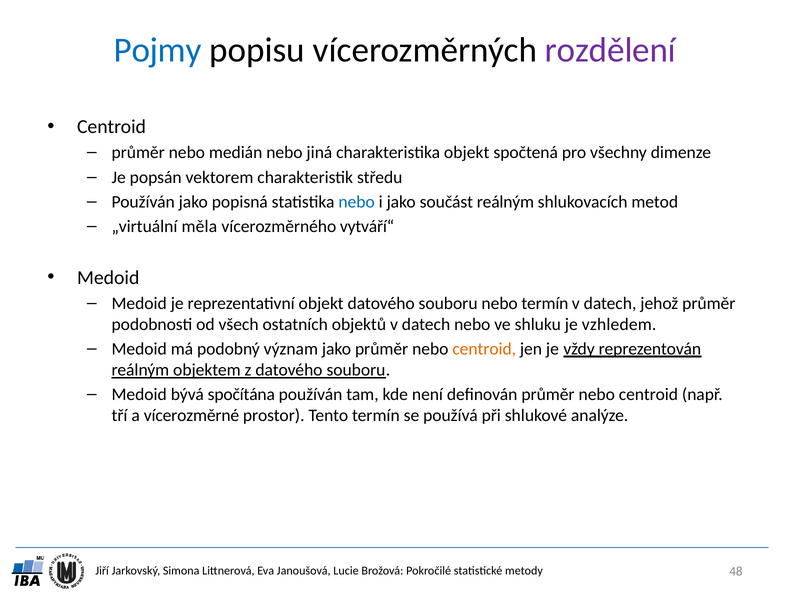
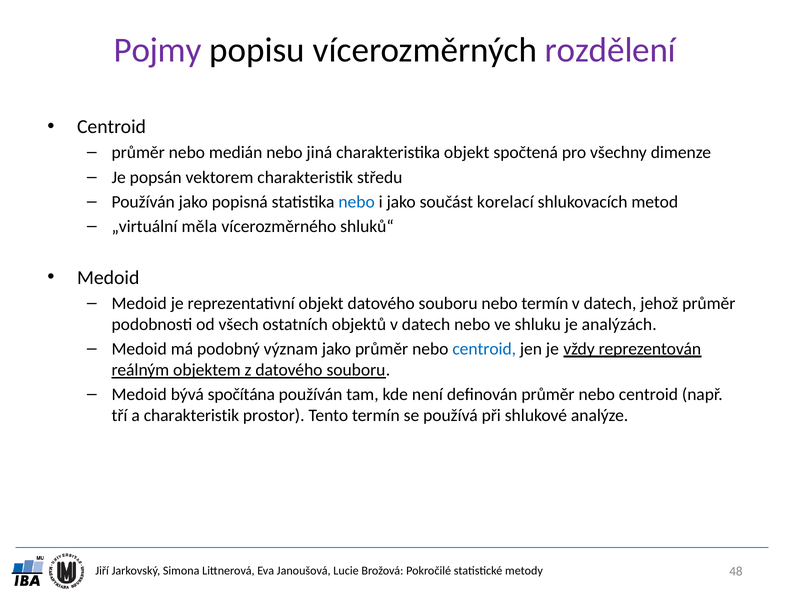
Pojmy colour: blue -> purple
součást reálným: reálným -> korelací
vytváří“: vytváří“ -> shluků“
vzhledem: vzhledem -> analýzách
centroid at (484, 349) colour: orange -> blue
a vícerozměrné: vícerozměrné -> charakteristik
